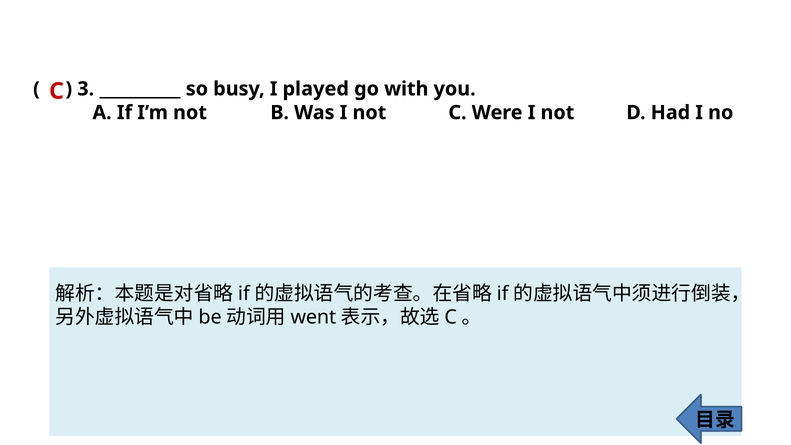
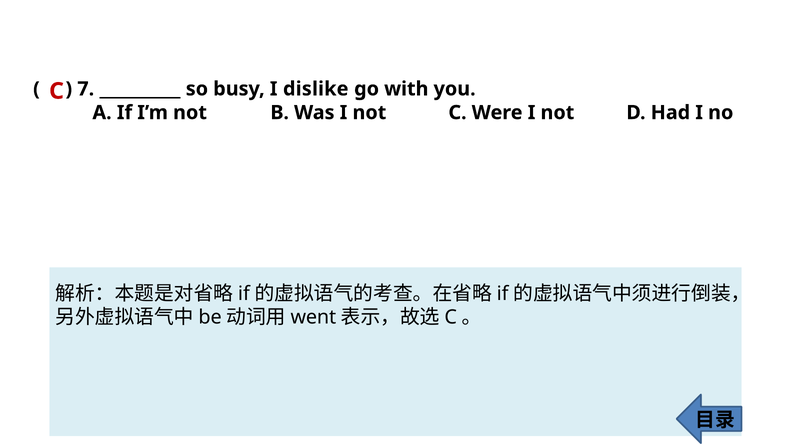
3: 3 -> 7
played: played -> dislike
